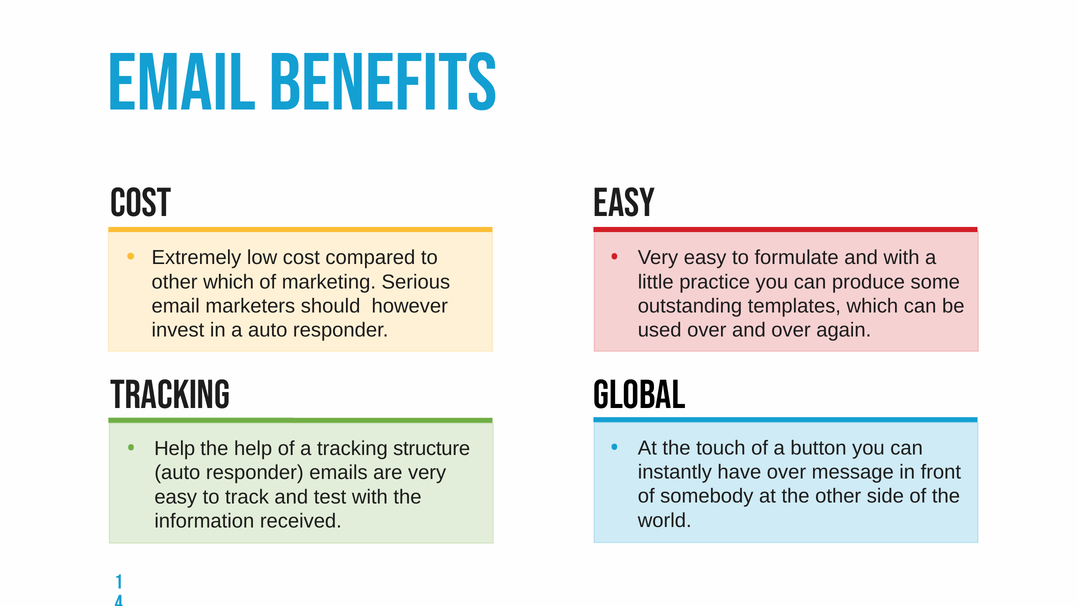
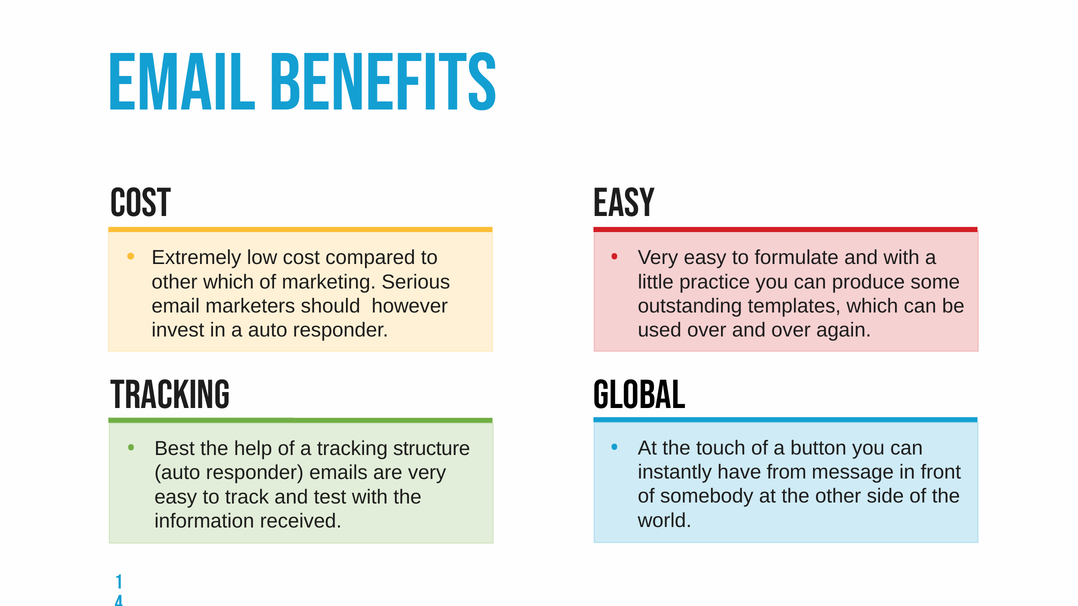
Help at (175, 449): Help -> Best
have over: over -> from
